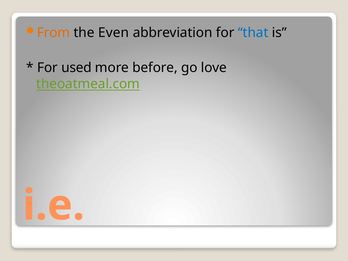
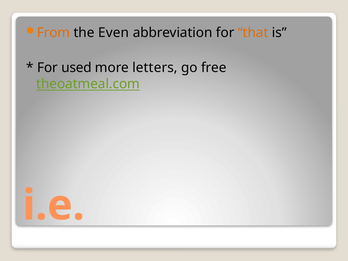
that colour: blue -> orange
before: before -> letters
love: love -> free
